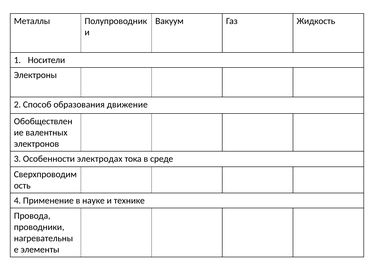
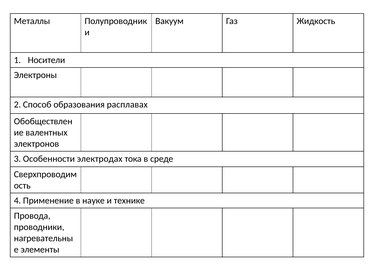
движение: движение -> расплавах
